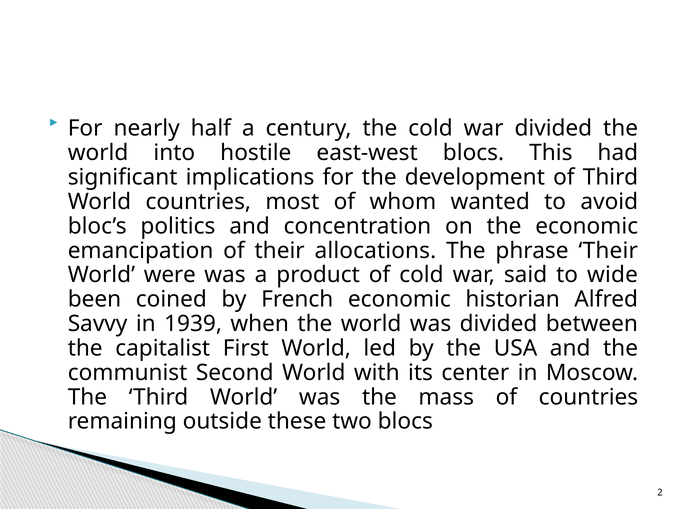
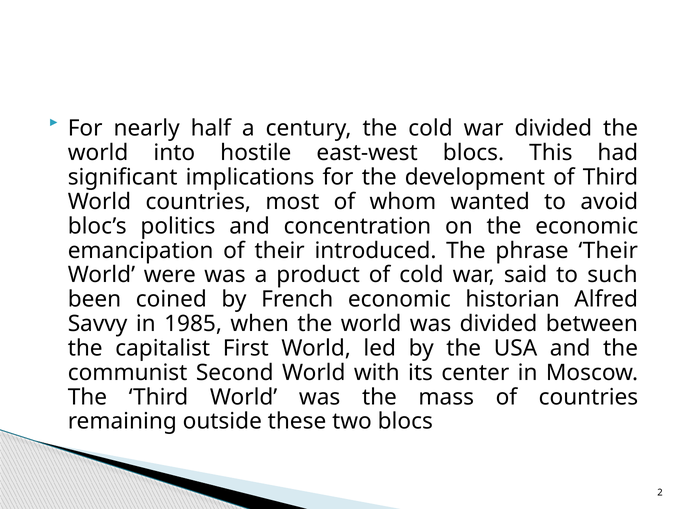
allocations: allocations -> introduced
wide: wide -> such
1939: 1939 -> 1985
